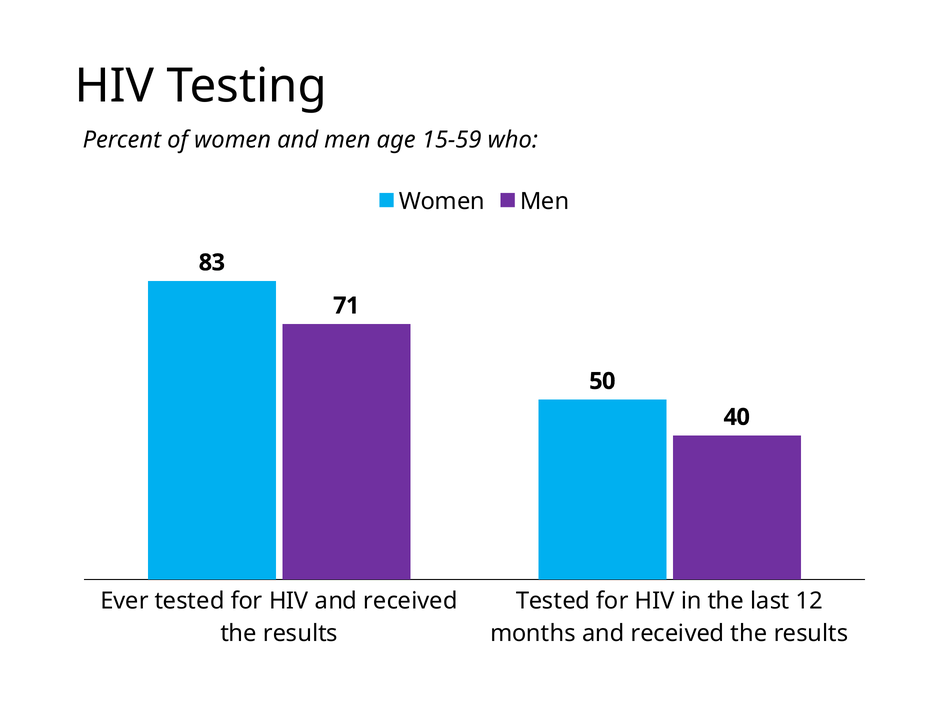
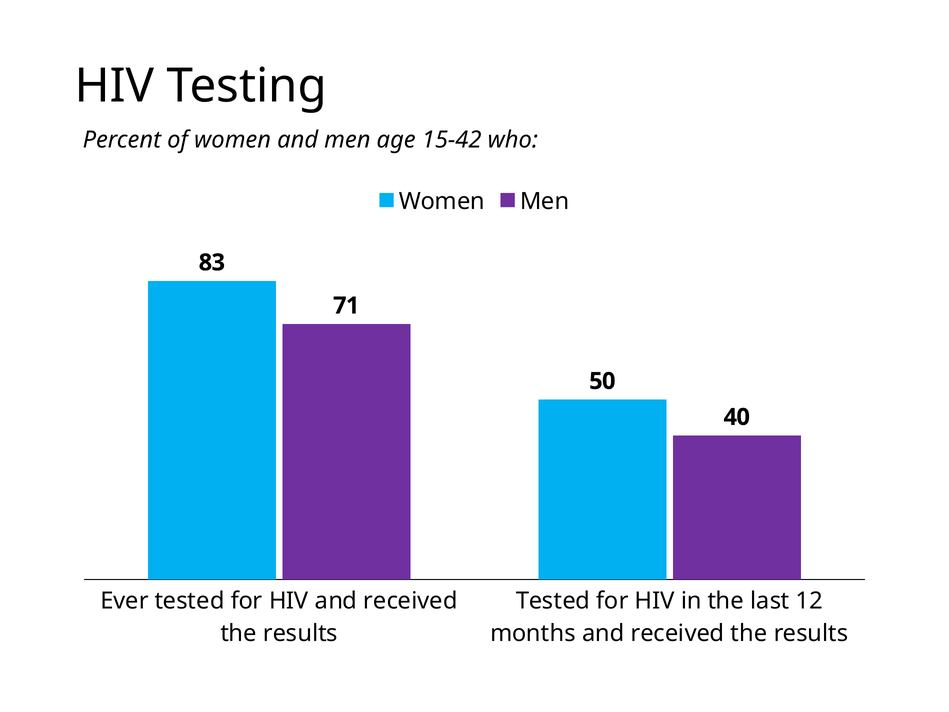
15-59: 15-59 -> 15-42
